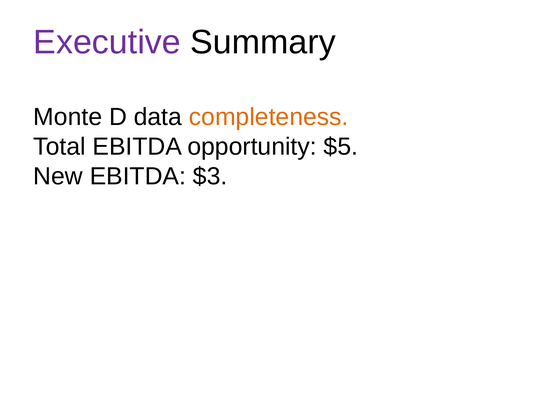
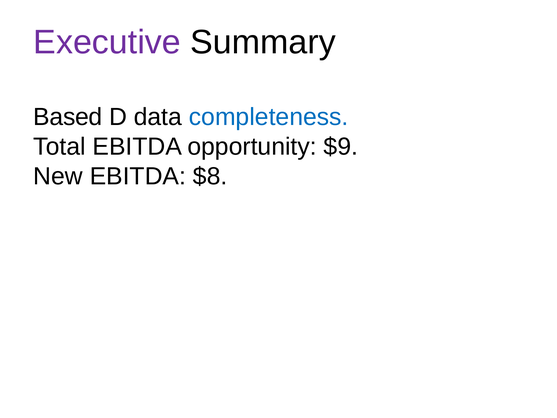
Monte: Monte -> Based
completeness colour: orange -> blue
$5: $5 -> $9
$3: $3 -> $8
